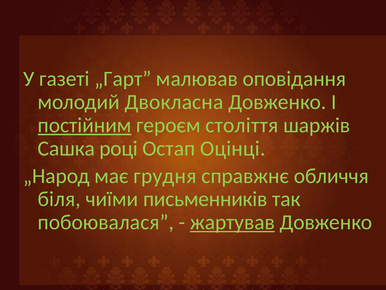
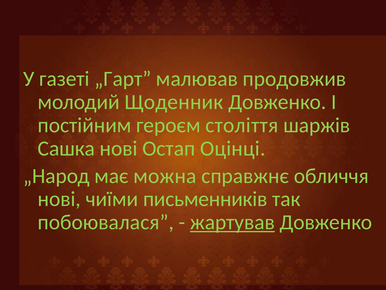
оповiдання: оповiдання -> продовжив
Двокласна: Двокласна -> Щоденник
постійним underline: present -> none
Сашка році: році -> нові
грудня: грудня -> можна
біля at (59, 199): біля -> нові
